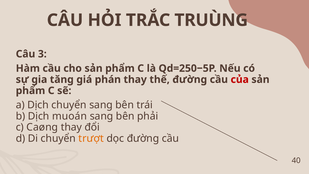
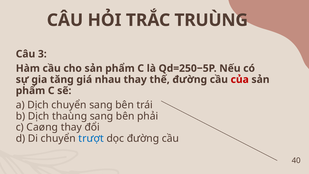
phán: phán -> nhau
muoán: muoán -> thaùng
trượt colour: orange -> blue
